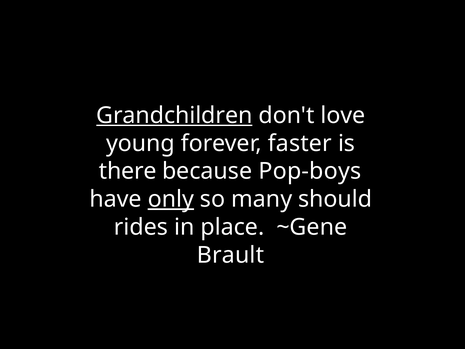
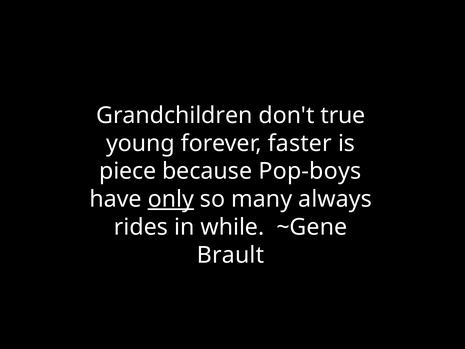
Grandchildren underline: present -> none
love: love -> true
there: there -> piece
should: should -> always
place: place -> while
